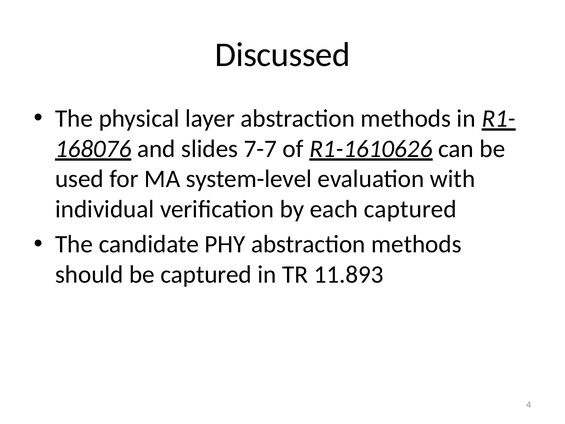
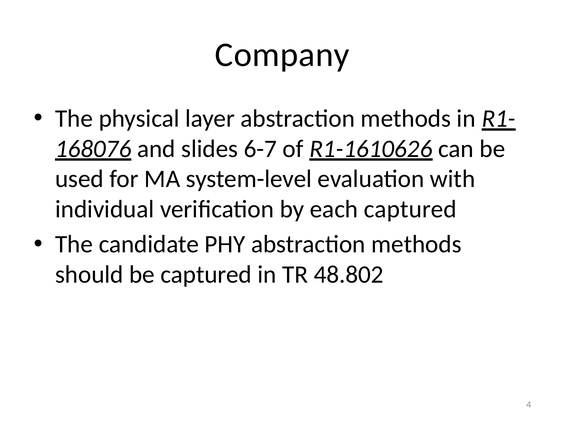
Discussed: Discussed -> Company
7-7: 7-7 -> 6-7
11.893: 11.893 -> 48.802
